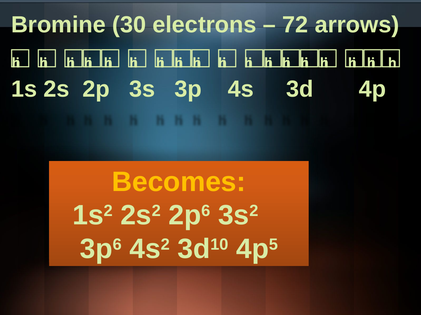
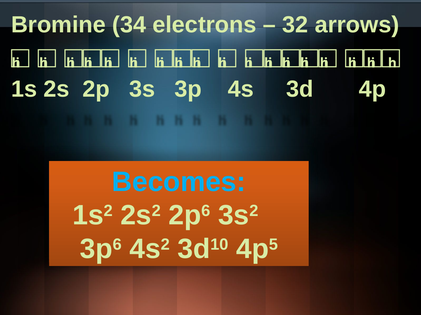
30: 30 -> 34
72: 72 -> 32
Becomes colour: yellow -> light blue
